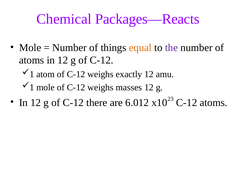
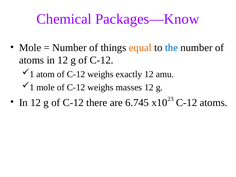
Packages—Reacts: Packages—Reacts -> Packages—Know
the colour: purple -> blue
6.012: 6.012 -> 6.745
